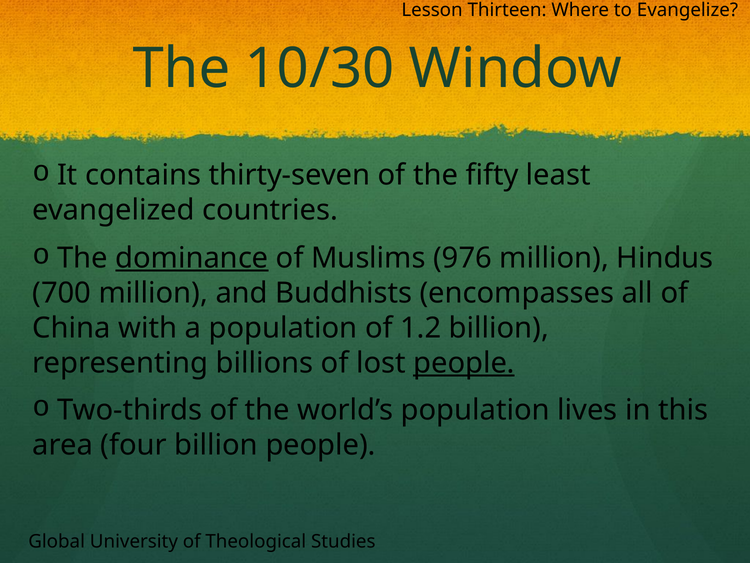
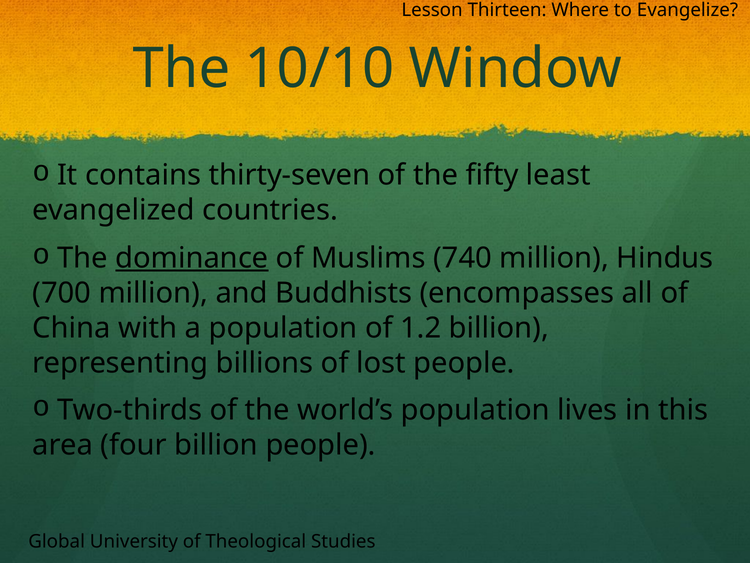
10/30: 10/30 -> 10/10
976: 976 -> 740
people at (464, 363) underline: present -> none
